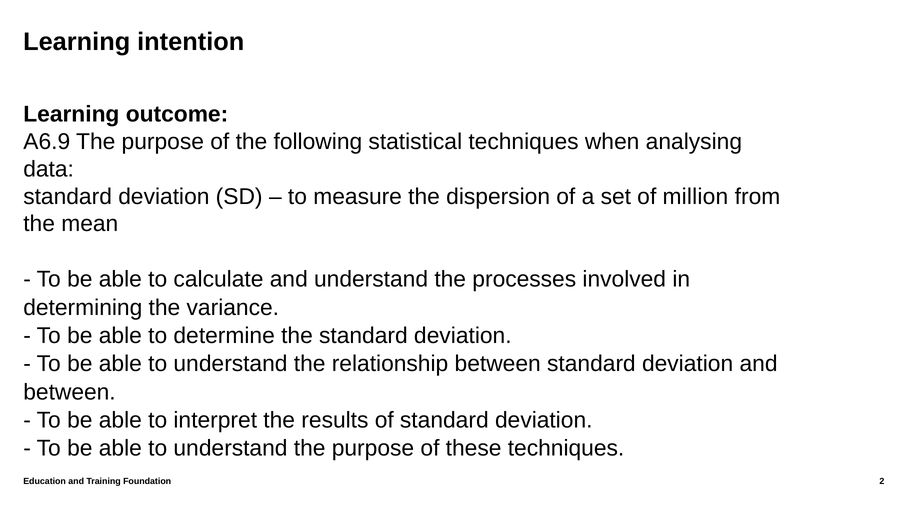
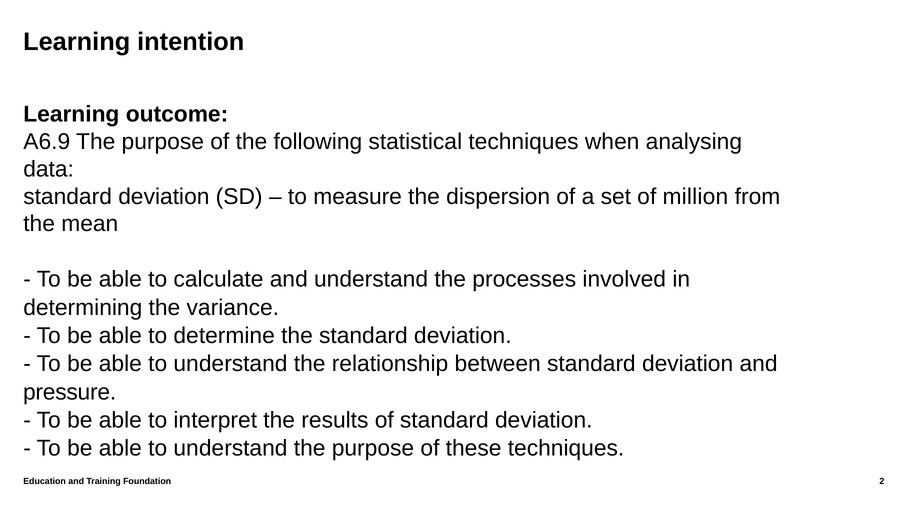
between at (69, 392): between -> pressure
